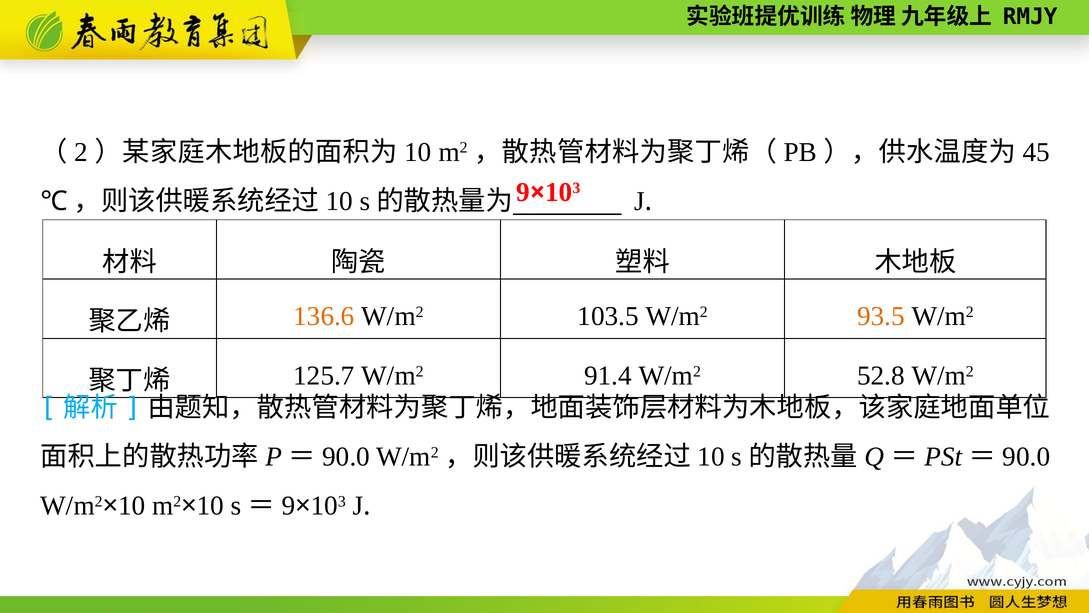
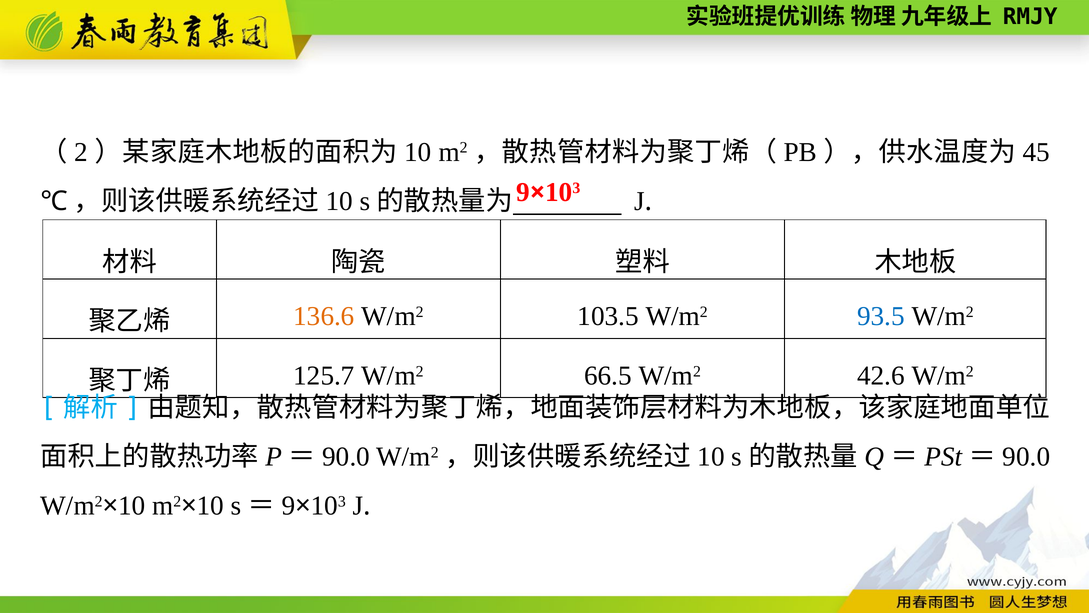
93.5 colour: orange -> blue
91.4: 91.4 -> 66.5
52.8: 52.8 -> 42.6
